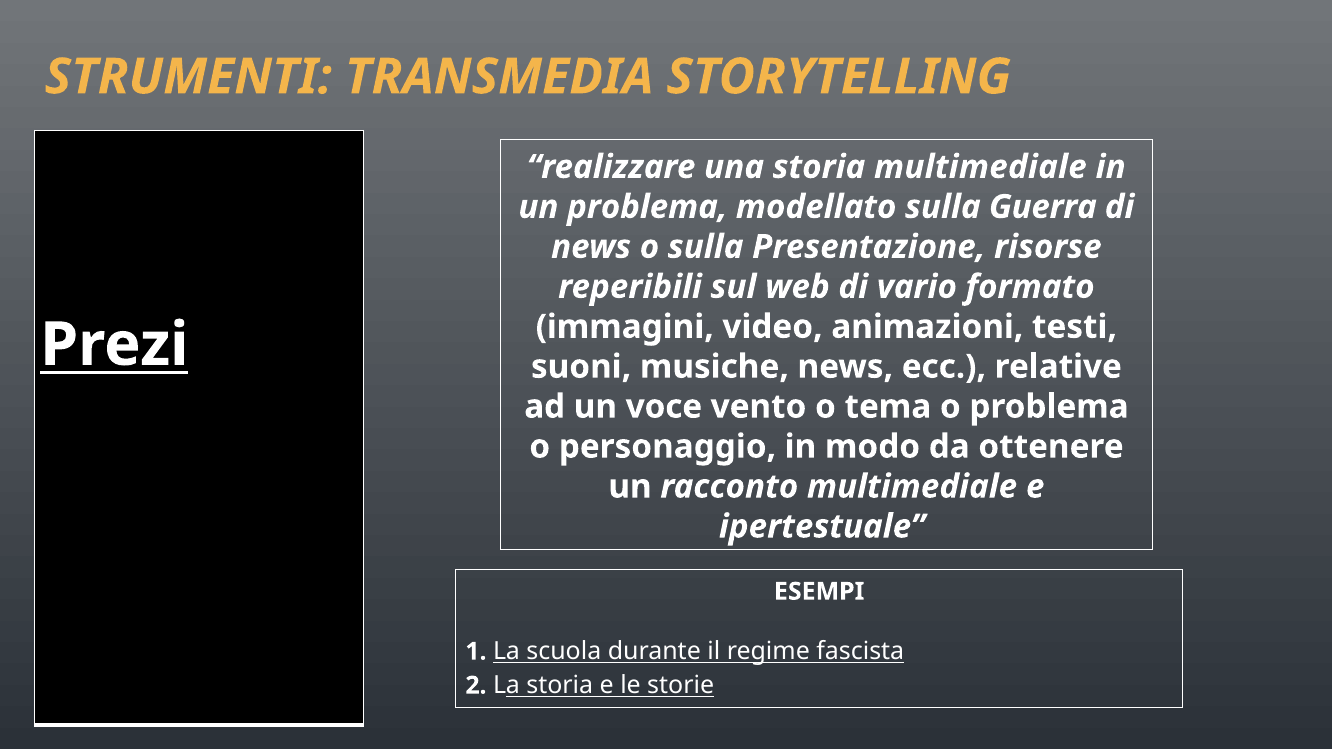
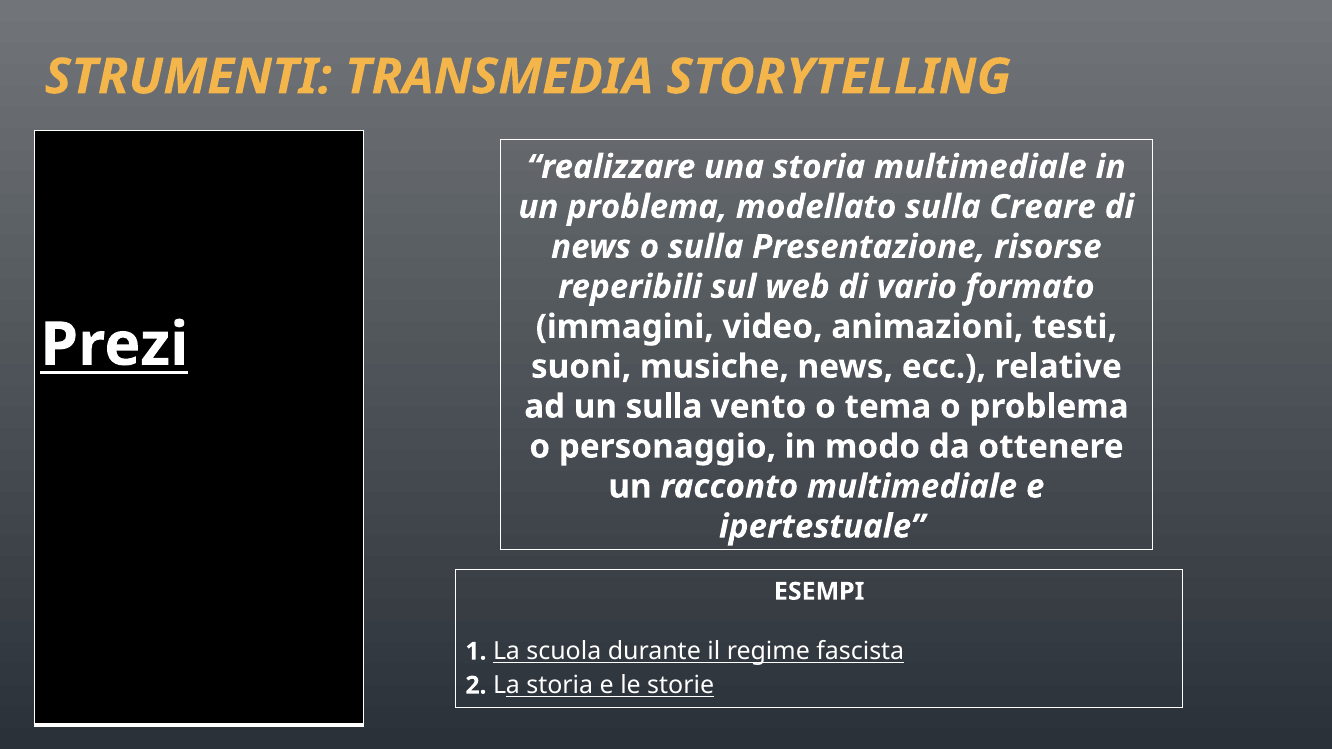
Guerra: Guerra -> Creare
un voce: voce -> sulla
